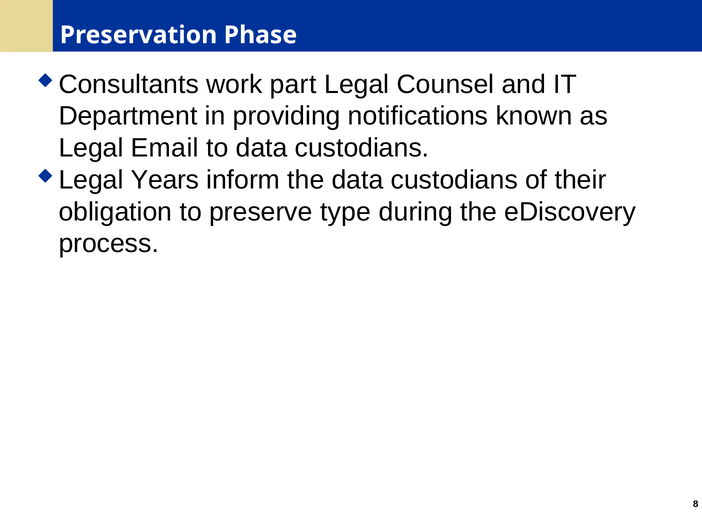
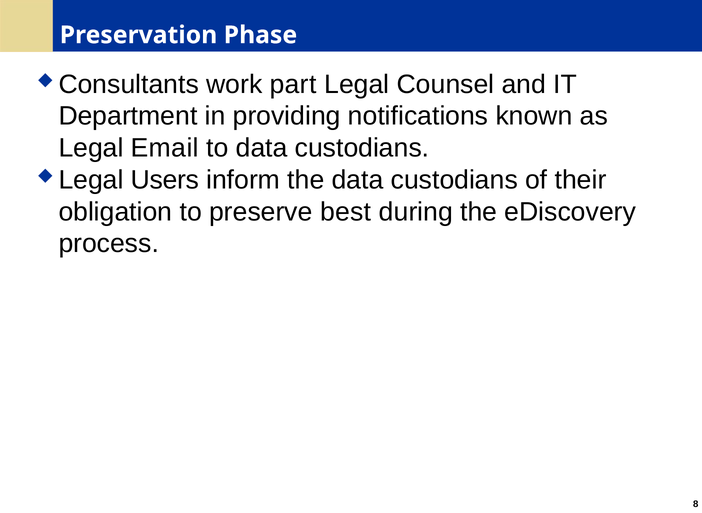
Years: Years -> Users
type: type -> best
